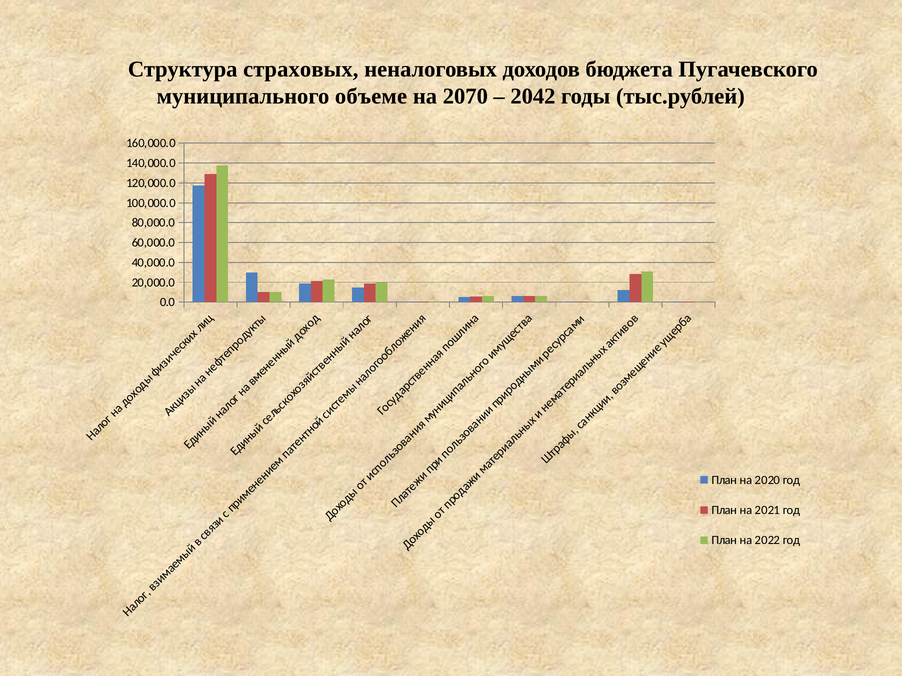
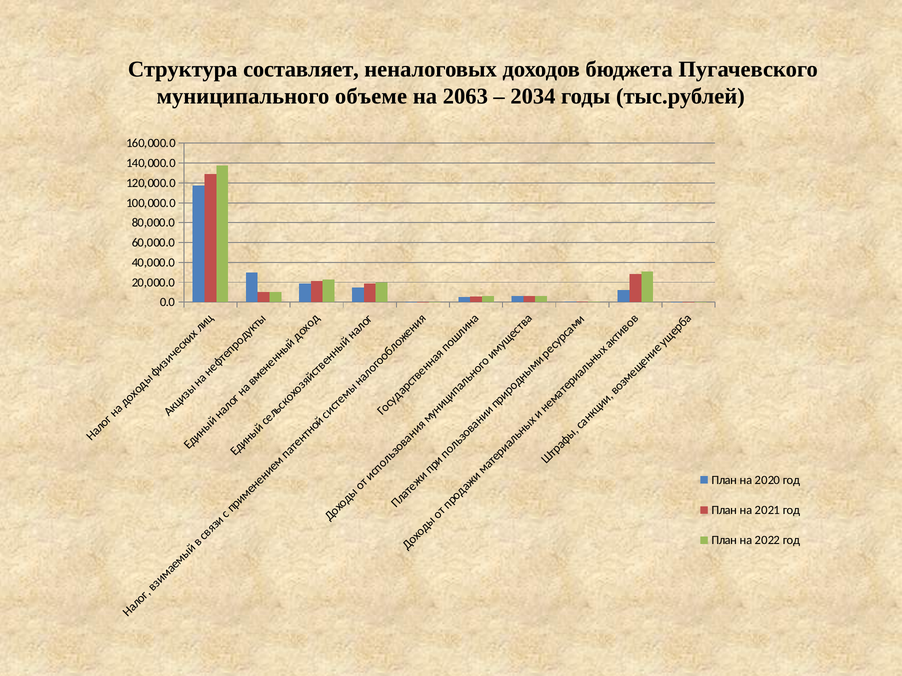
страховых: страховых -> составляет
2070: 2070 -> 2063
2042: 2042 -> 2034
